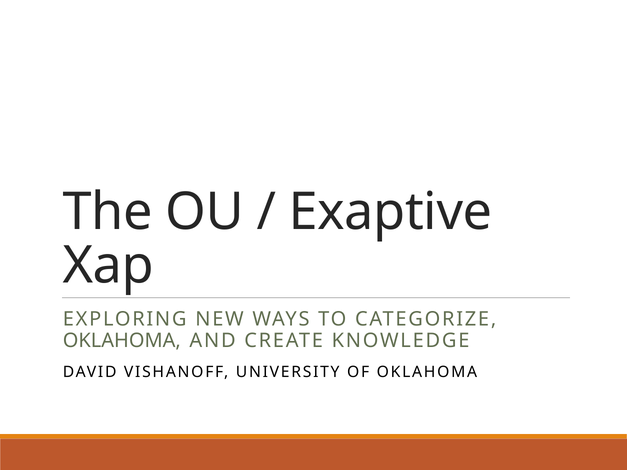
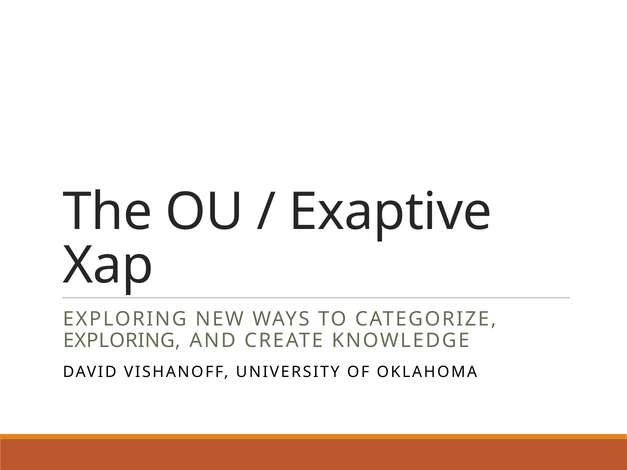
OKLAHOMA at (122, 341): OKLAHOMA -> EXPLORING
